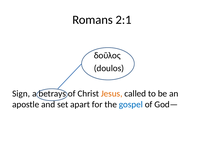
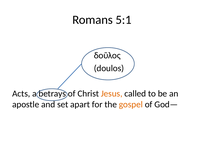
2:1: 2:1 -> 5:1
Sign: Sign -> Acts
gospel colour: blue -> orange
